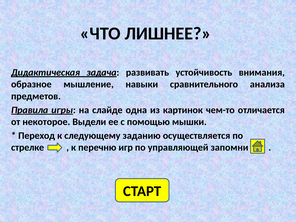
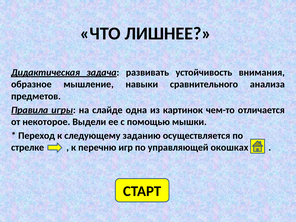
запомни: запомни -> окошках
